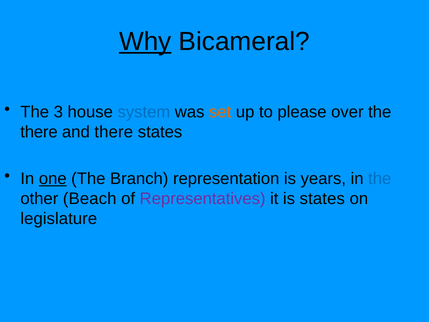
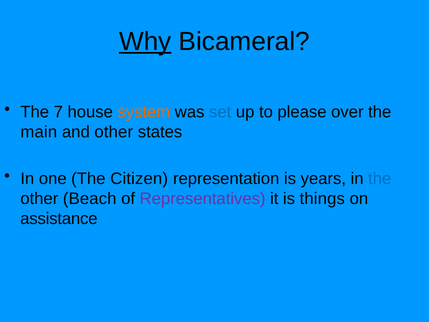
3: 3 -> 7
system colour: blue -> orange
set colour: orange -> blue
there at (39, 132): there -> main
and there: there -> other
one underline: present -> none
Branch: Branch -> Citizen
is states: states -> things
legislature: legislature -> assistance
